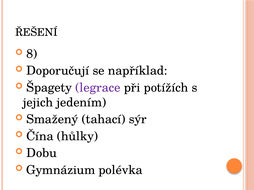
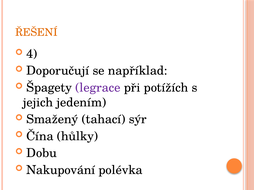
ŘEŠENÍ colour: black -> orange
8: 8 -> 4
Gymnázium: Gymnázium -> Nakupování
